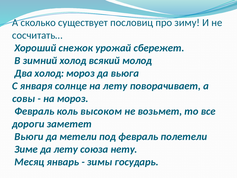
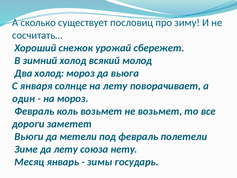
совы: совы -> один
коль высоком: высоком -> возьмет
